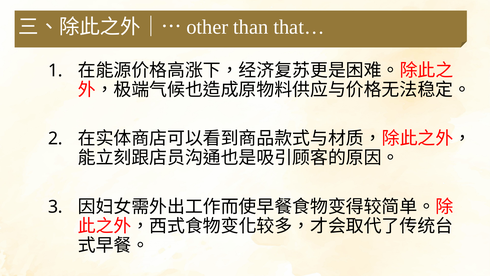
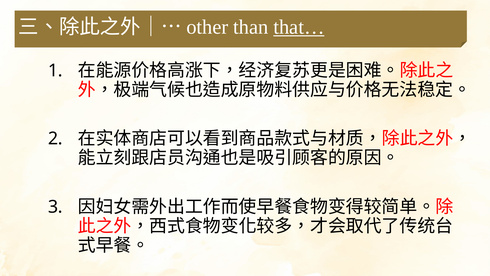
that… underline: none -> present
